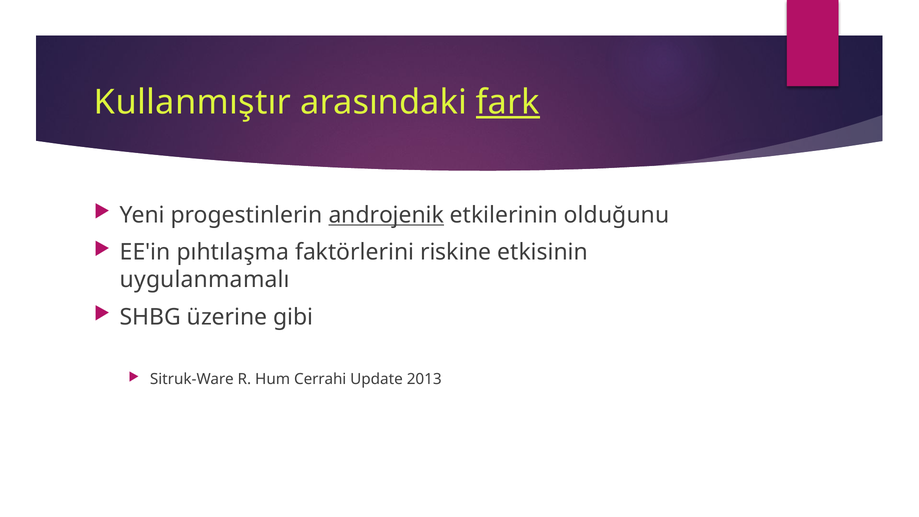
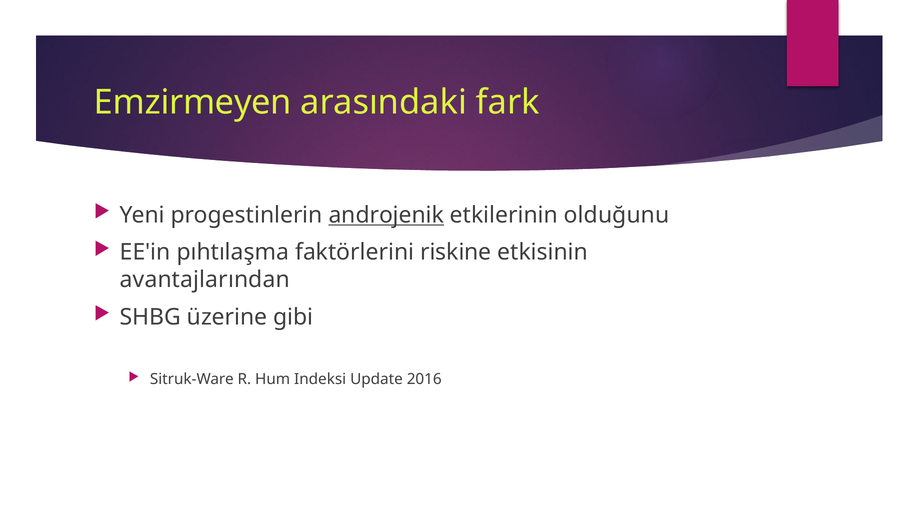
Kullanmıştır: Kullanmıştır -> Emzirmeyen
fark underline: present -> none
uygulanmamalı: uygulanmamalı -> avantajlarından
Cerrahi: Cerrahi -> Indeksi
2013: 2013 -> 2016
